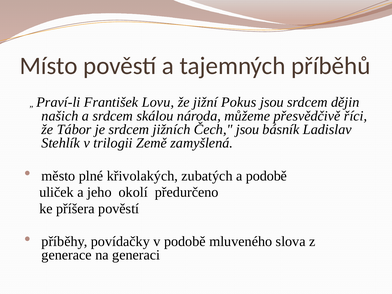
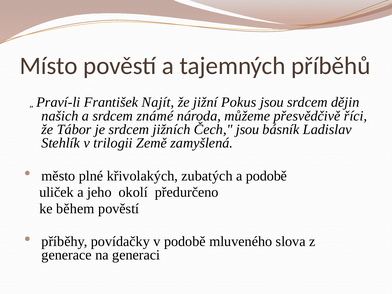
Lovu: Lovu -> Najít
skálou: skálou -> známé
příšera: příšera -> během
